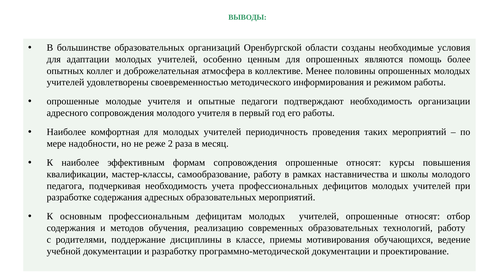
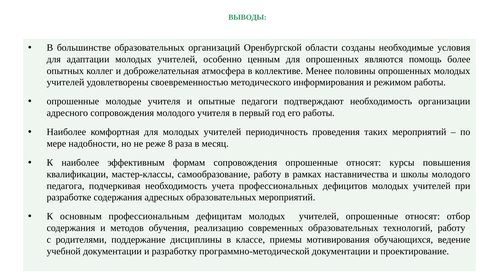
2: 2 -> 8
